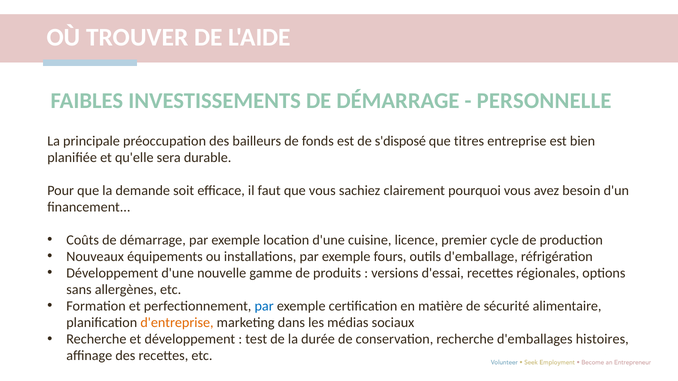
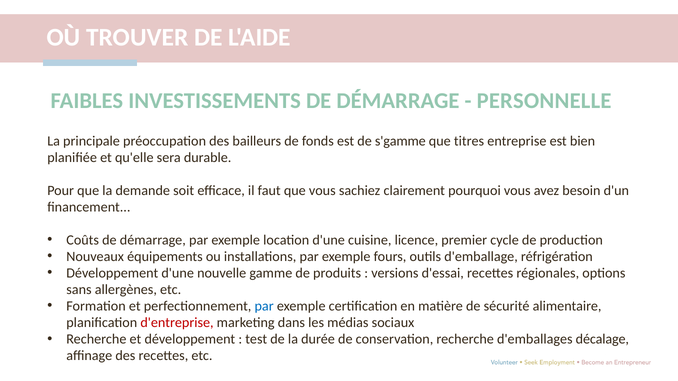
s'disposé: s'disposé -> s'gamme
d'entreprise colour: orange -> red
histoires: histoires -> décalage
